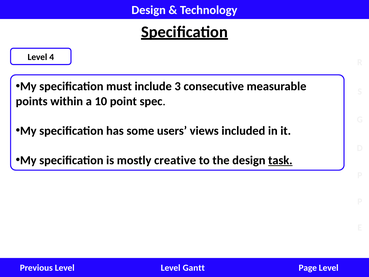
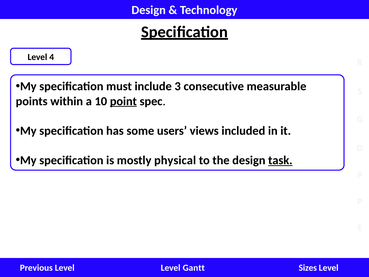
point underline: none -> present
creative: creative -> physical
Page: Page -> Sizes
